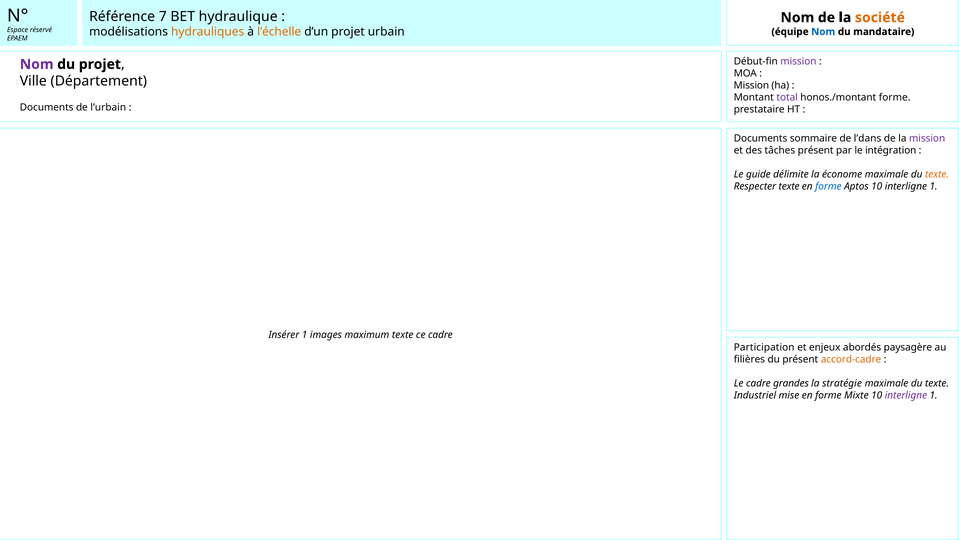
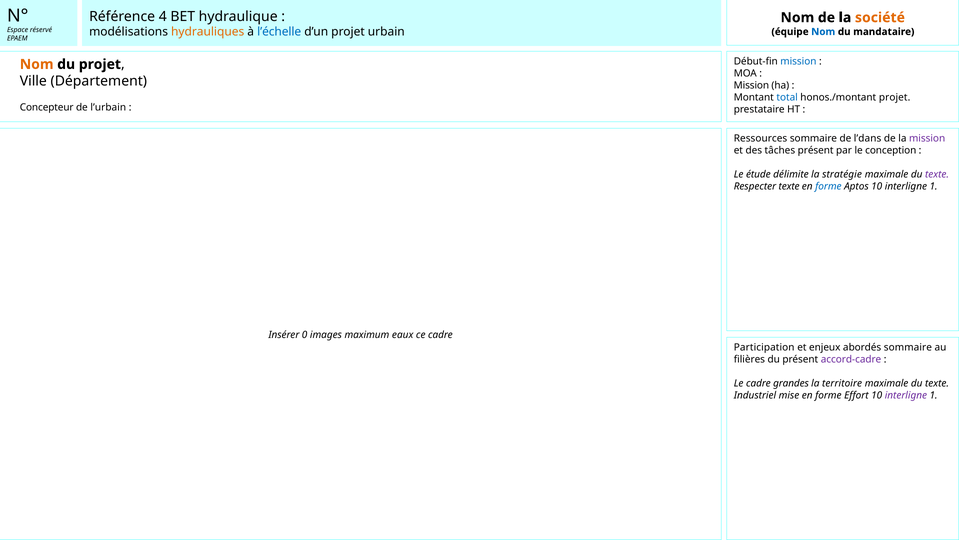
7: 7 -> 4
l’échelle colour: orange -> blue
mission at (798, 62) colour: purple -> blue
Nom at (37, 64) colour: purple -> orange
total colour: purple -> blue
honos./montant forme: forme -> projet
Documents at (47, 107): Documents -> Concepteur
Documents at (761, 138): Documents -> Ressources
intégration: intégration -> conception
guide: guide -> étude
économe: économe -> stratégie
texte at (937, 174) colour: orange -> purple
Insérer 1: 1 -> 0
maximum texte: texte -> eaux
abordés paysagère: paysagère -> sommaire
accord-cadre colour: orange -> purple
stratégie: stratégie -> territoire
Mixte: Mixte -> Effort
